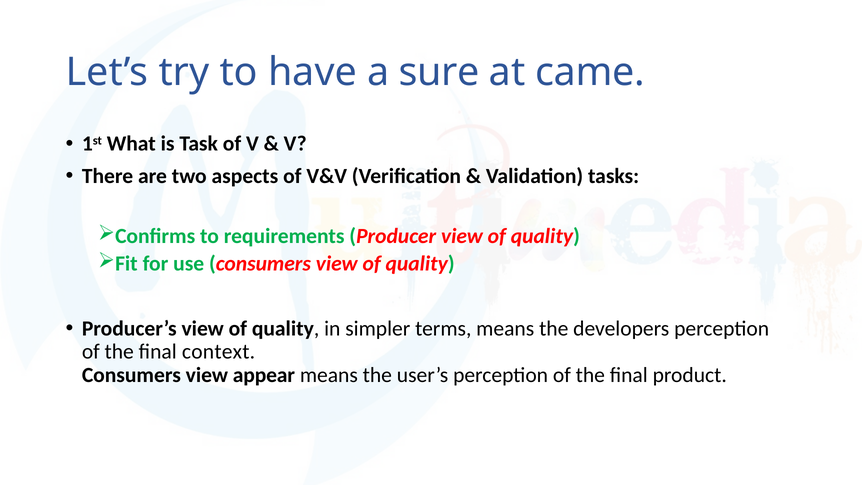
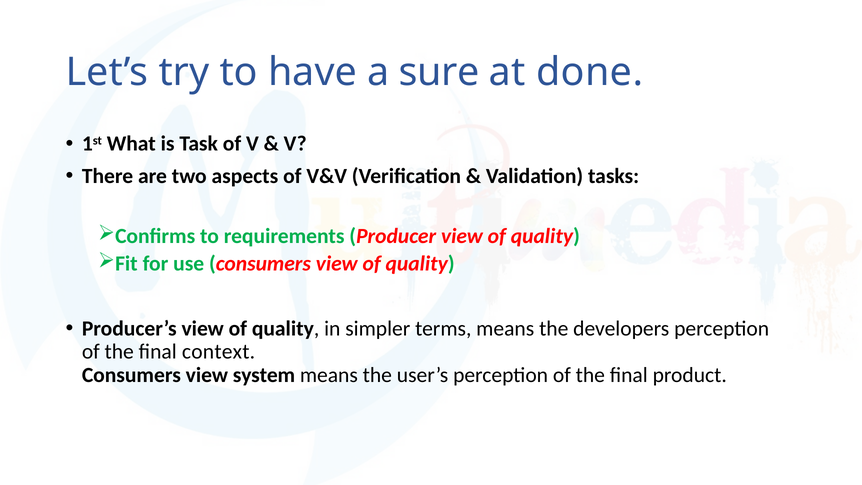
came: came -> done
appear: appear -> system
